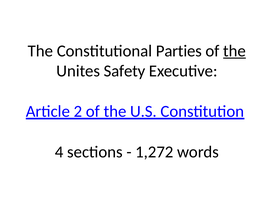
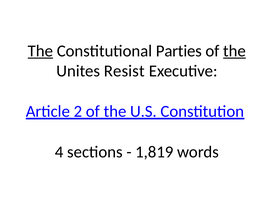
The at (40, 51) underline: none -> present
Safety: Safety -> Resist
1,272: 1,272 -> 1,819
